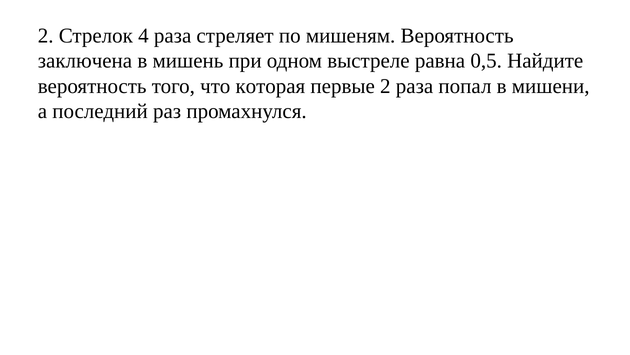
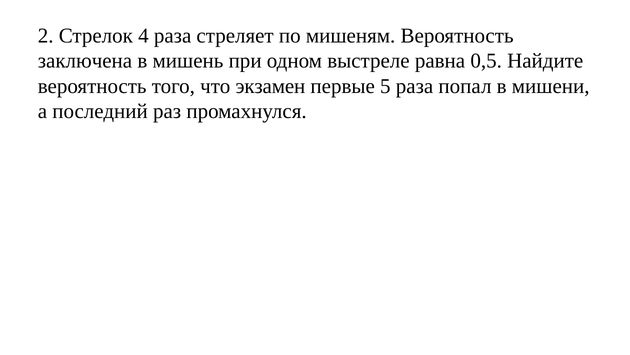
которая: которая -> экзамен
первые 2: 2 -> 5
